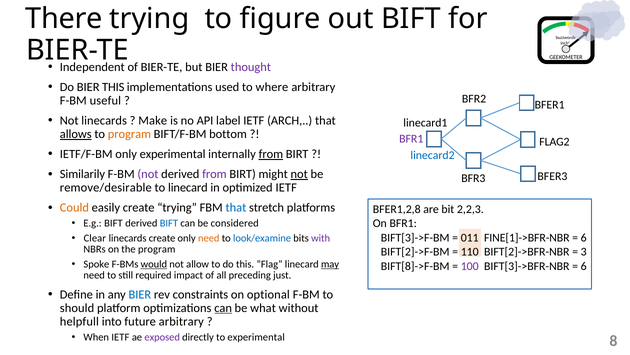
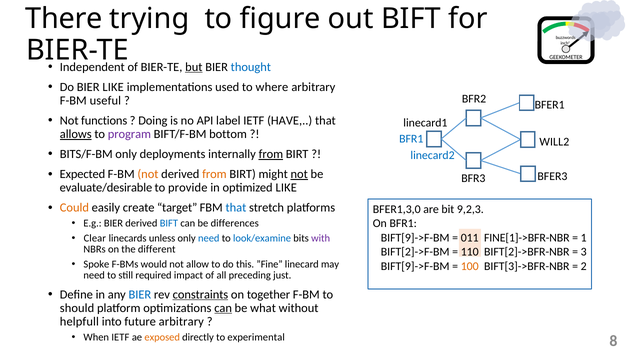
but underline: none -> present
thought colour: purple -> blue
BIER THIS: THIS -> LIKE
Not linecards: linecards -> functions
Make: Make -> Doing
ARCH: ARCH -> HAVE
program at (129, 134) colour: orange -> purple
BFR1 at (411, 139) colour: purple -> blue
FLAG2: FLAG2 -> WILL2
IETF/F-BM: IETF/F-BM -> BITS/F-BM
only experimental: experimental -> deployments
Similarily: Similarily -> Expected
not at (148, 174) colour: purple -> orange
from at (214, 174) colour: purple -> orange
remove/desirable: remove/desirable -> evaluate/desirable
to linecard: linecard -> provide
optimized IETF: IETF -> LIKE
create trying: trying -> target
BFER1,2,8: BFER1,2,8 -> BFER1,3,0
2,2,3: 2,2,3 -> 9,2,3
E.g BIFT: BIFT -> BIER
considered: considered -> differences
BIFT[3]->F-BM at (415, 237): BIFT[3]->F-BM -> BIFT[9]->F-BM
6 at (584, 237): 6 -> 1
linecards create: create -> unless
need at (209, 238) colour: orange -> blue
the program: program -> different
would underline: present -> none
”Flag: ”Flag -> ”Fine
may underline: present -> none
BIFT[8]->F-BM at (415, 266): BIFT[8]->F-BM -> BIFT[9]->F-BM
100 colour: purple -> orange
6 at (584, 266): 6 -> 2
constraints underline: none -> present
optional: optional -> together
exposed colour: purple -> orange
